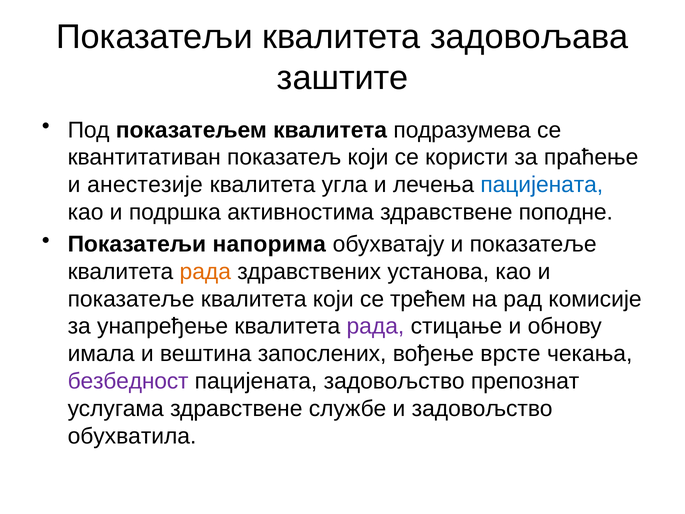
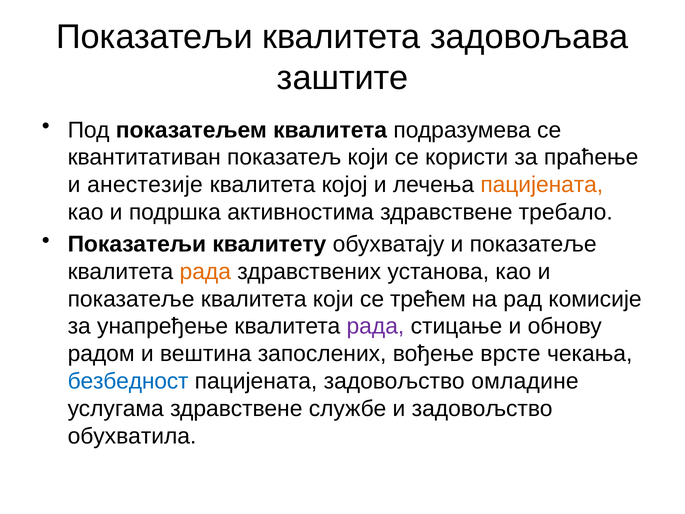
угла: угла -> којој
пацијената at (542, 185) colour: blue -> orange
поподне: поподне -> требало
напорима: напорима -> квалитету
имала: имала -> радом
безбедност colour: purple -> blue
препознат: препознат -> омладине
